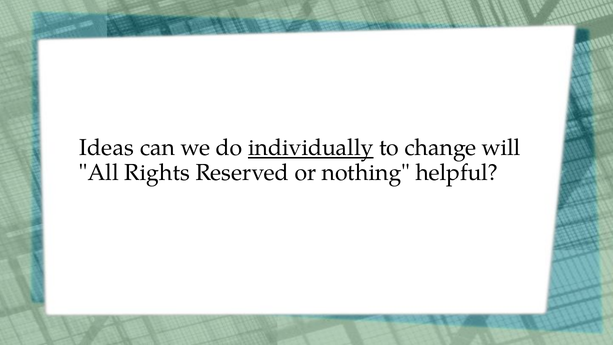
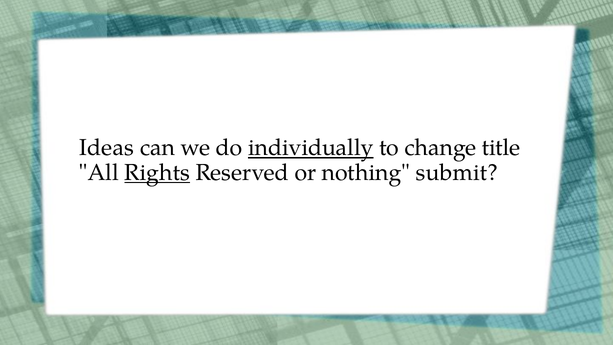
will: will -> title
Rights underline: none -> present
helpful: helpful -> submit
